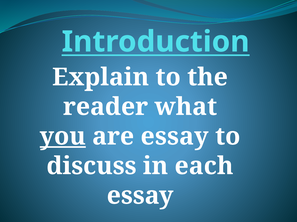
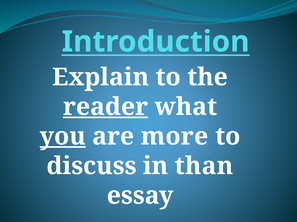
reader underline: none -> present
are essay: essay -> more
each: each -> than
